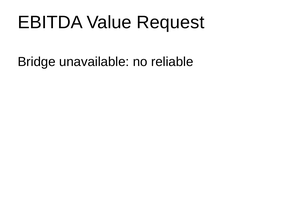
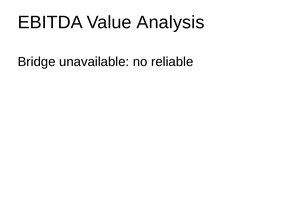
Request: Request -> Analysis
